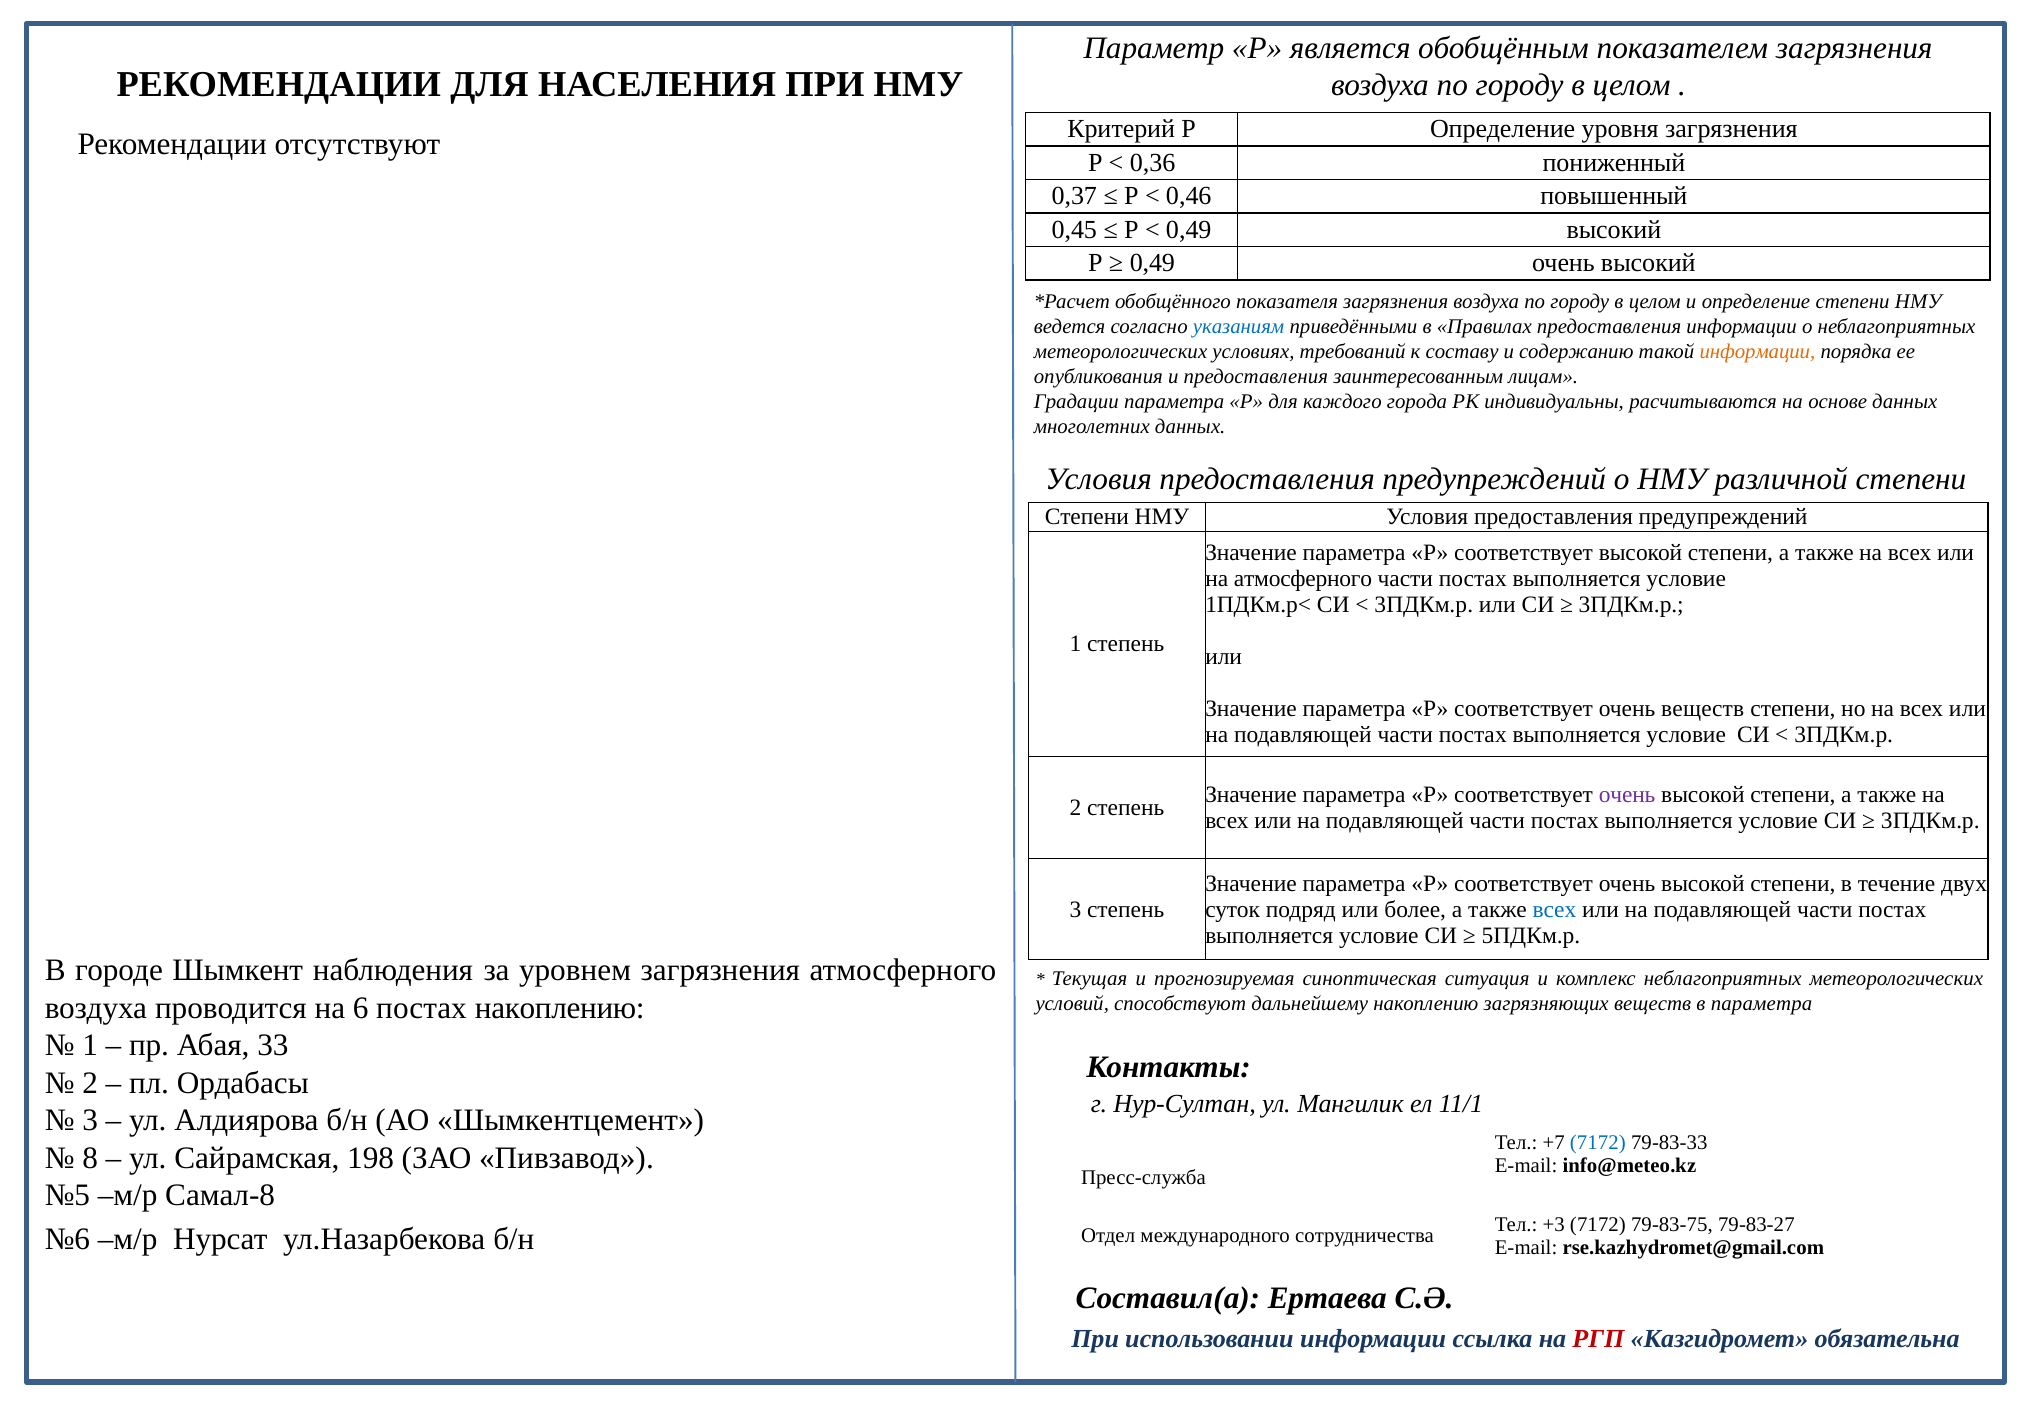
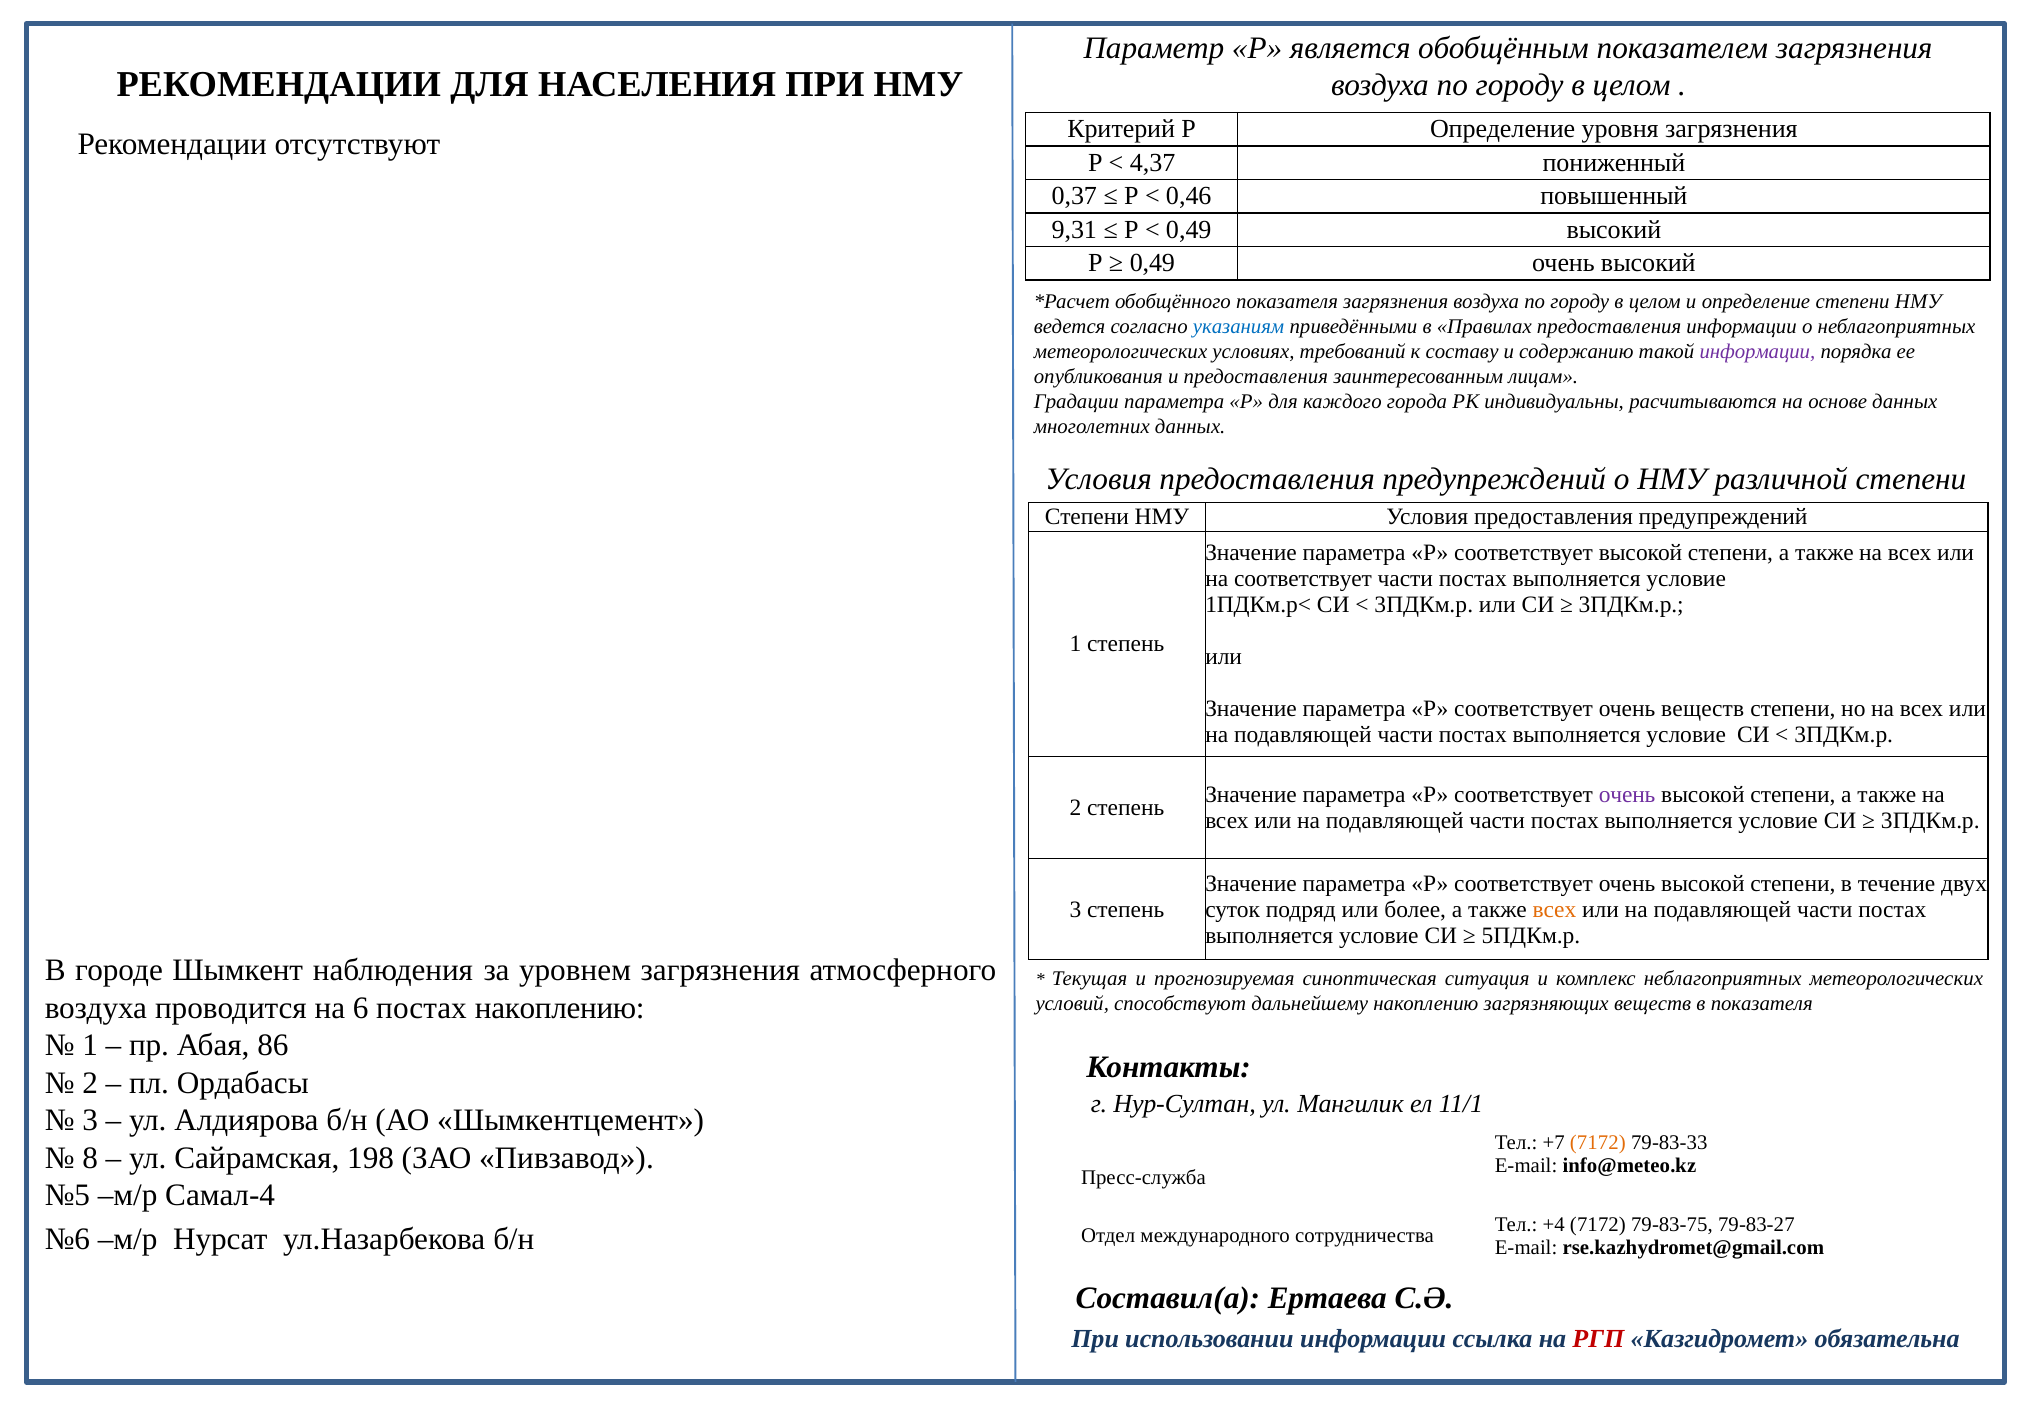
0,36: 0,36 -> 4,37
0,45: 0,45 -> 9,31
информации at (1757, 351) colour: orange -> purple
на атмосферного: атмосферного -> соответствует
всех at (1554, 909) colour: blue -> orange
в параметра: параметра -> показателя
33: 33 -> 86
7172 at (1598, 1143) colour: blue -> orange
Самал-8: Самал-8 -> Самал-4
+3: +3 -> +4
